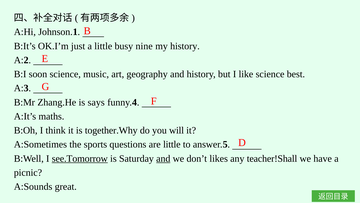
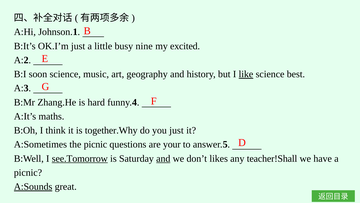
my history: history -> excited
like underline: none -> present
says: says -> hard
you will: will -> just
the sports: sports -> picnic
are little: little -> your
A:Sounds underline: none -> present
